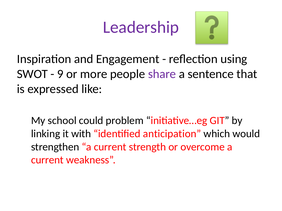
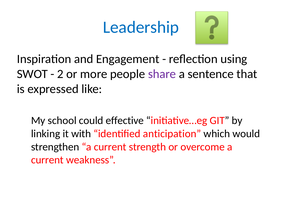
Leadership colour: purple -> blue
9: 9 -> 2
problem: problem -> effective
